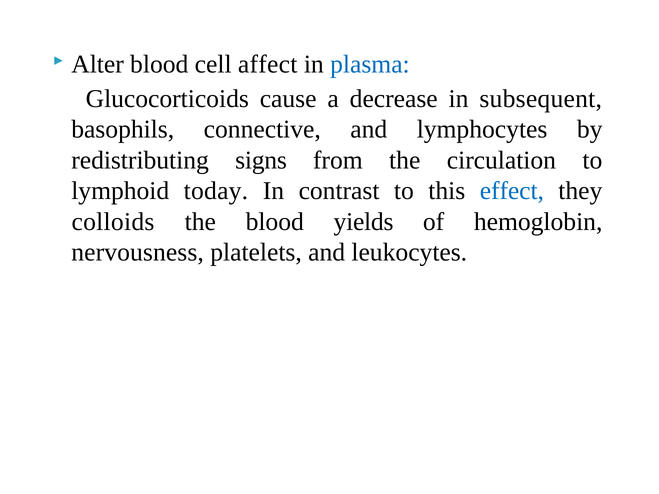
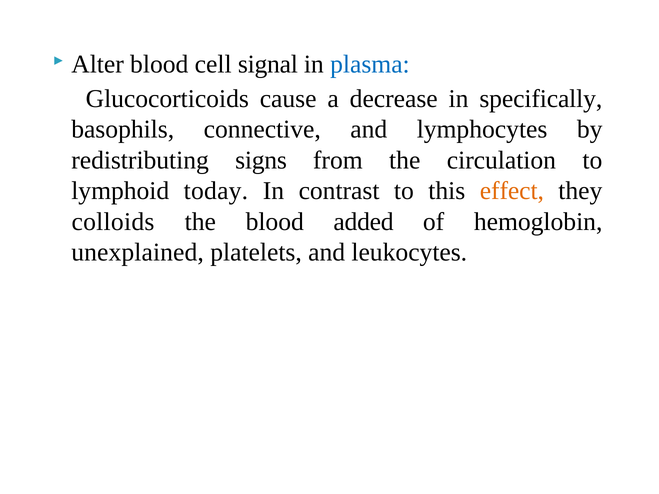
affect: affect -> signal
subsequent: subsequent -> specifically
effect colour: blue -> orange
yields: yields -> added
nervousness: nervousness -> unexplained
